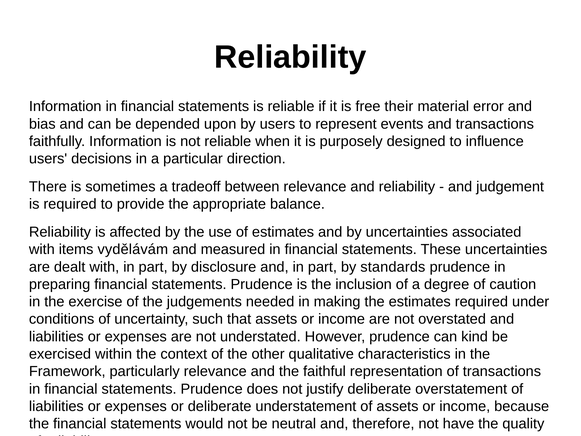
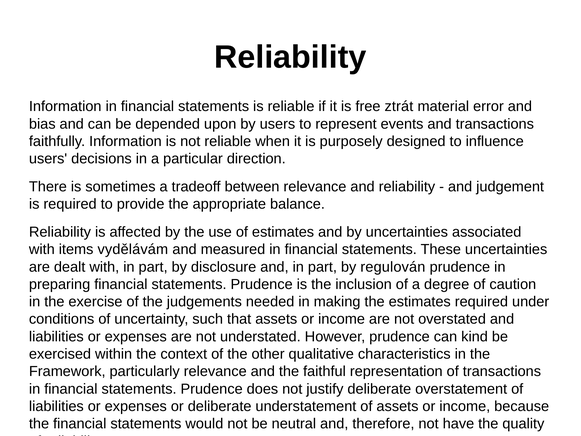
their: their -> ztrát
standards: standards -> regulován
